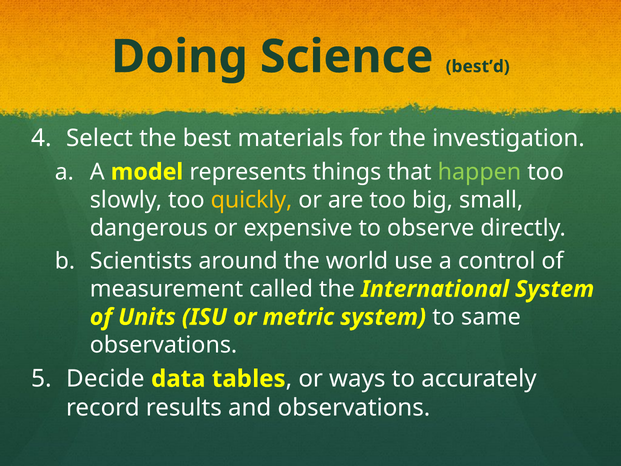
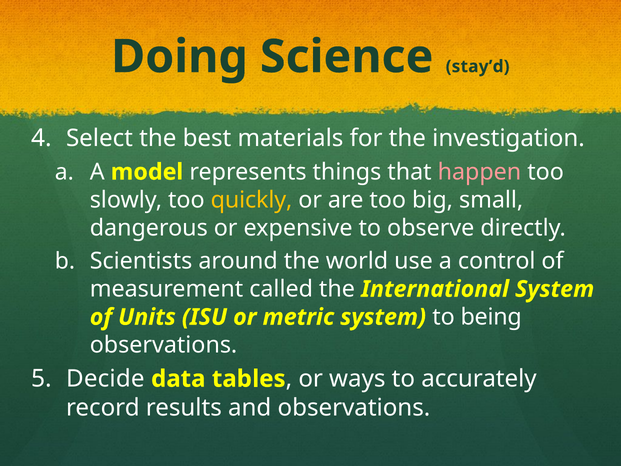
best’d: best’d -> stay’d
happen colour: light green -> pink
same: same -> being
